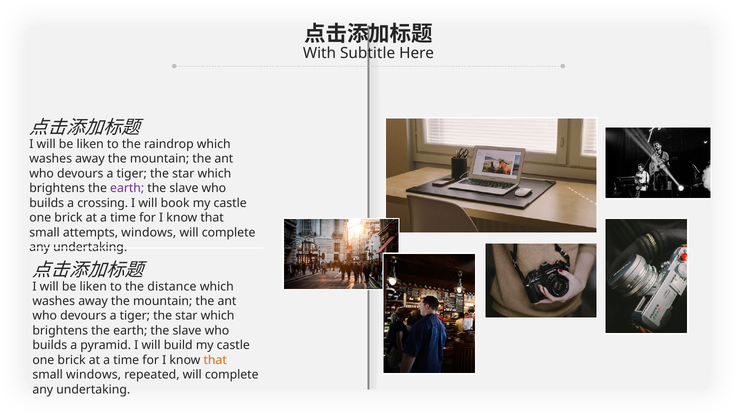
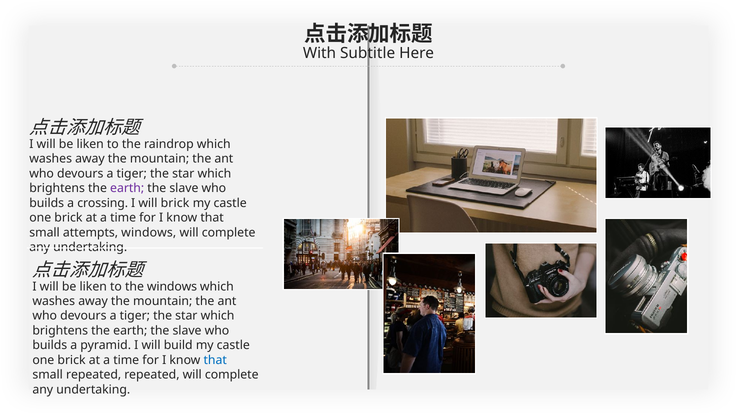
will book: book -> brick
the distance: distance -> windows
that at (215, 360) colour: orange -> blue
small windows: windows -> repeated
